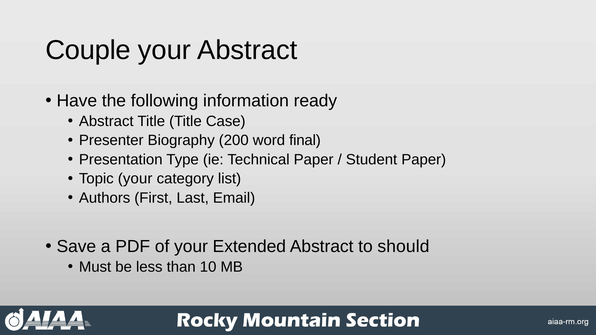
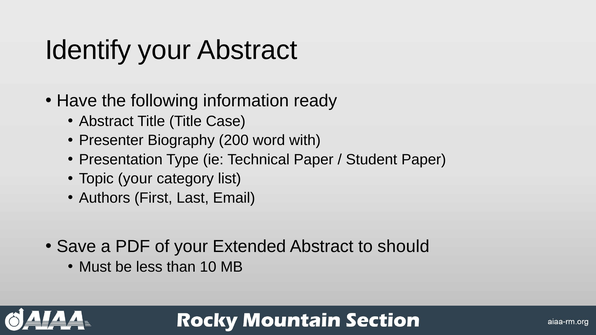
Couple: Couple -> Identify
final: final -> with
